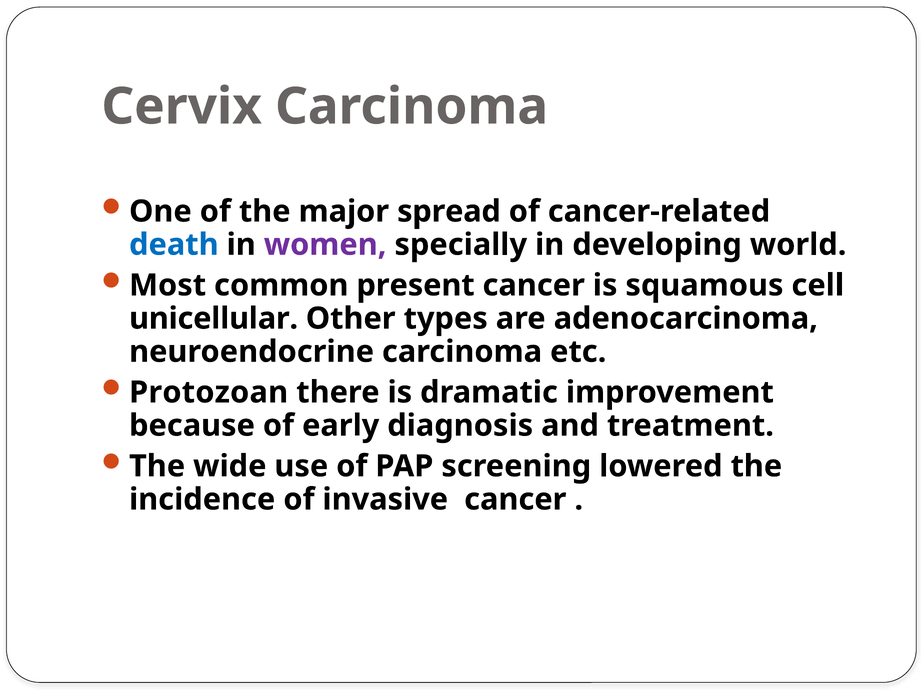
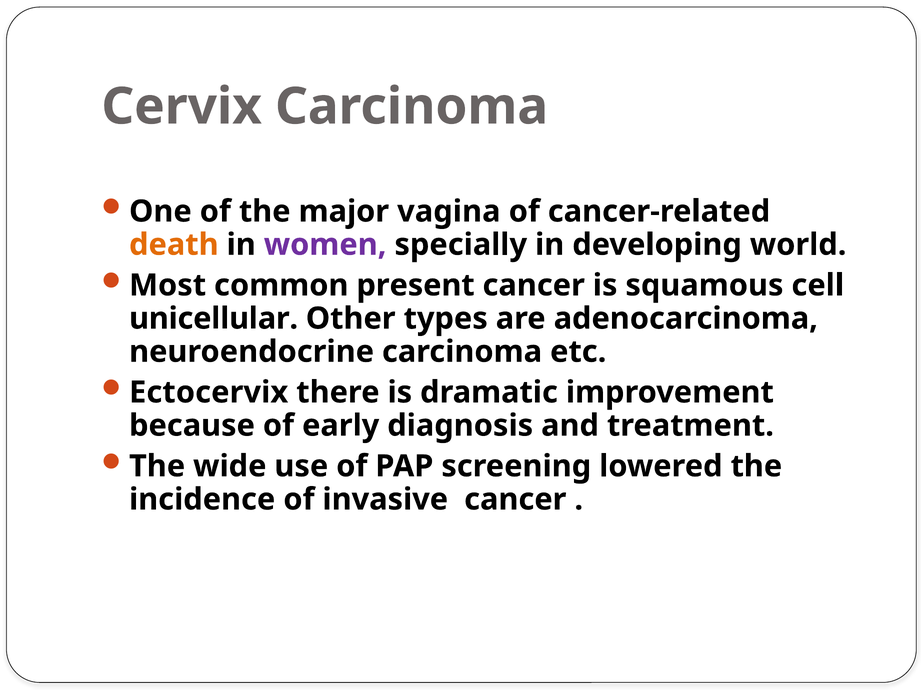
spread: spread -> vagina
death colour: blue -> orange
Protozoan: Protozoan -> Ectocervix
